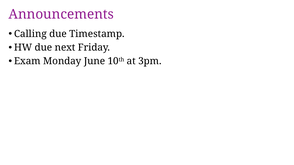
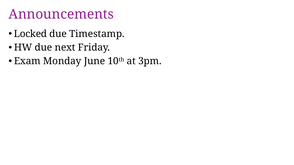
Calling: Calling -> Locked
